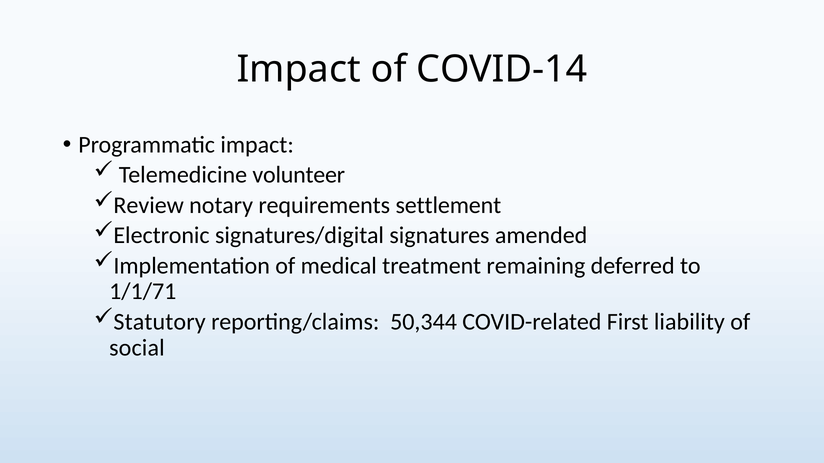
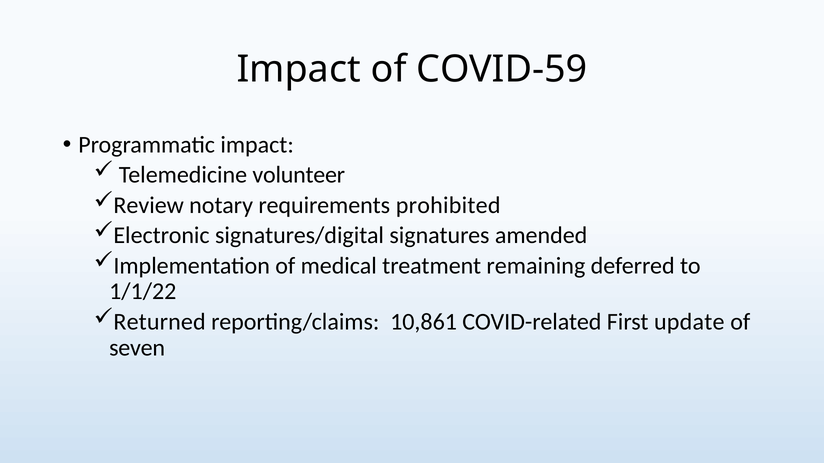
COVID-14: COVID-14 -> COVID-59
settlement: settlement -> prohibited
1/1/71: 1/1/71 -> 1/1/22
Statutory: Statutory -> Returned
50,344: 50,344 -> 10,861
liability: liability -> update
social: social -> seven
